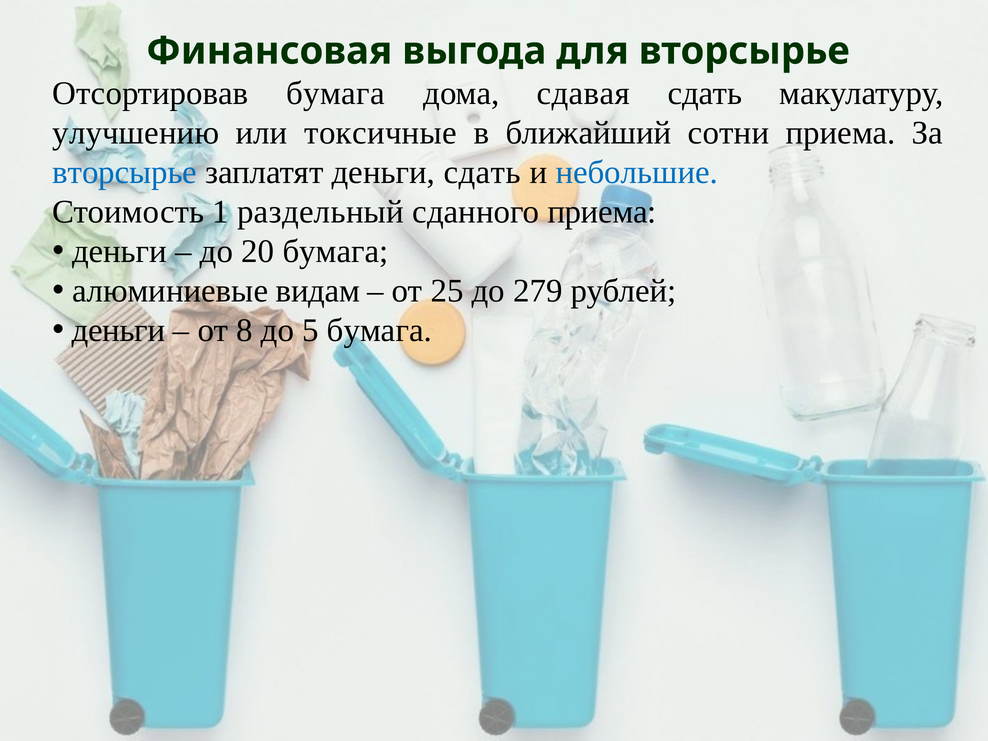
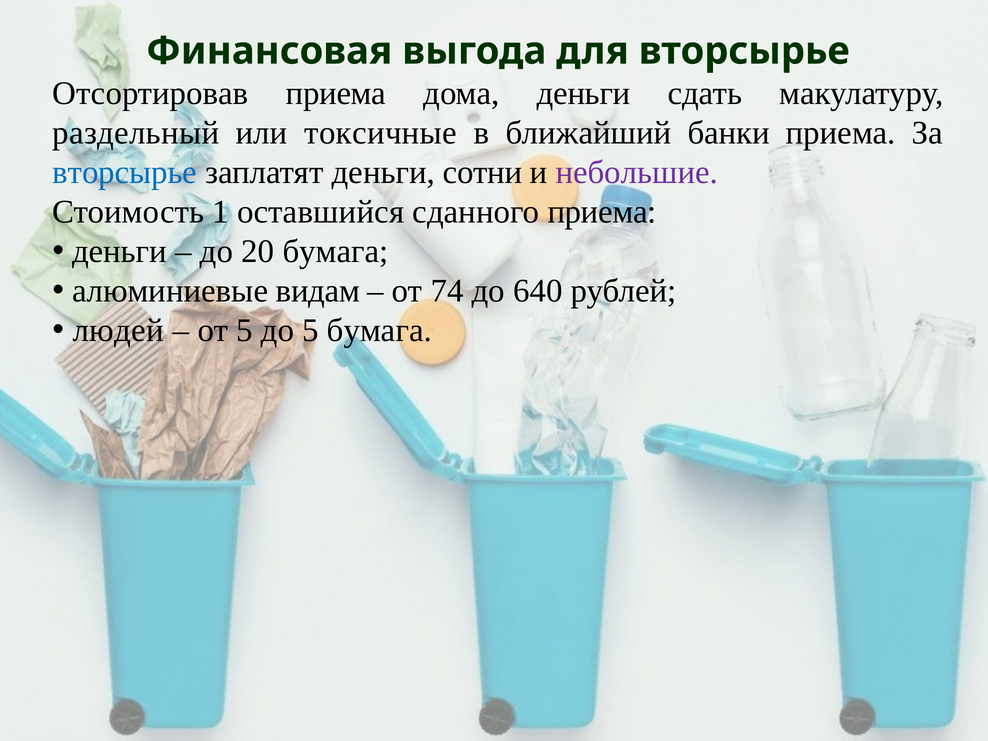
Отсортировав бумага: бумага -> приема
дома сдавая: сдавая -> деньги
улучшению: улучшению -> раздельный
сотни: сотни -> банки
деньги сдать: сдать -> сотни
небольшие colour: blue -> purple
раздельный: раздельный -> оставшийся
25: 25 -> 74
279: 279 -> 640
деньги at (119, 331): деньги -> людей
от 8: 8 -> 5
